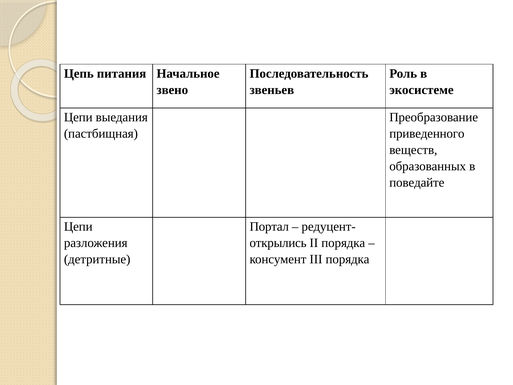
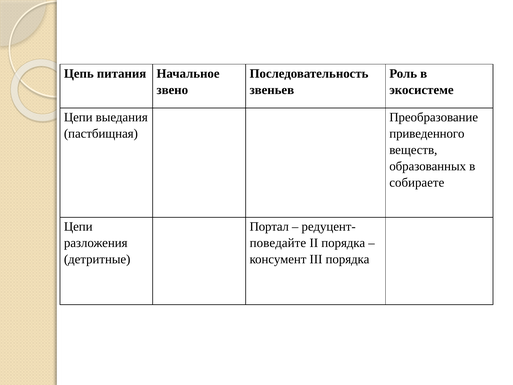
поведайте: поведайте -> собираете
открылись: открылись -> поведайте
